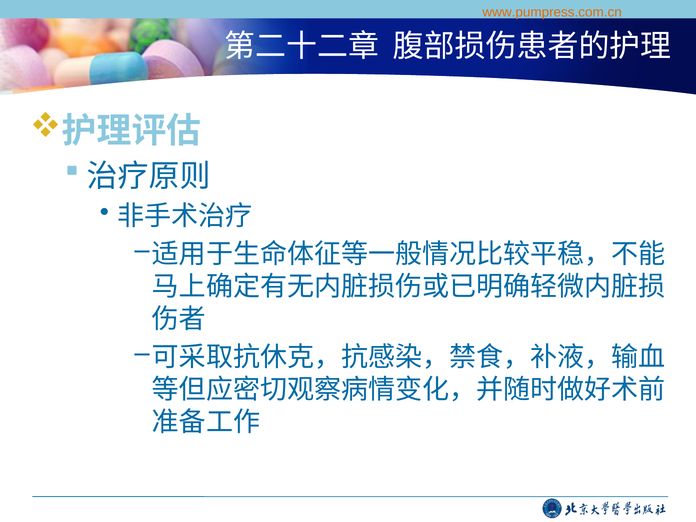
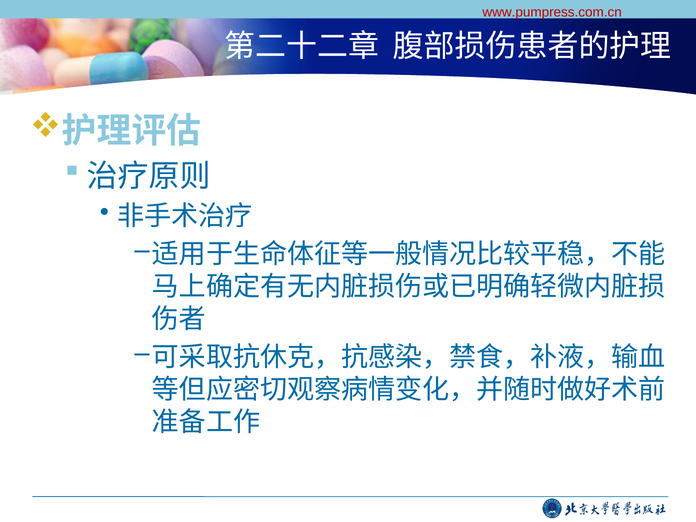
www.pumpress.com.cn colour: orange -> red
